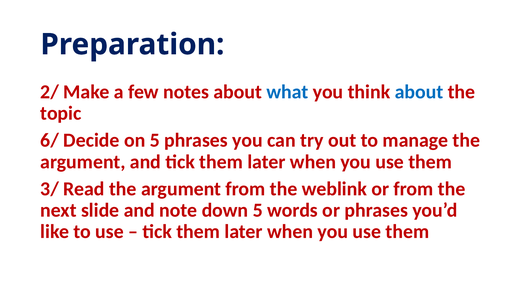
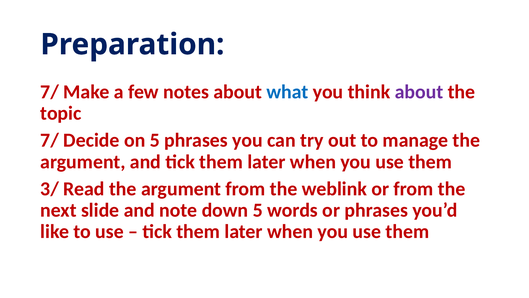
2/ at (50, 92): 2/ -> 7/
about at (419, 92) colour: blue -> purple
6/ at (50, 140): 6/ -> 7/
